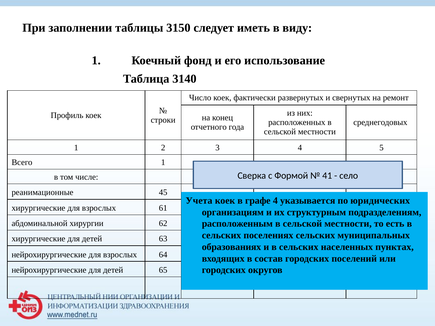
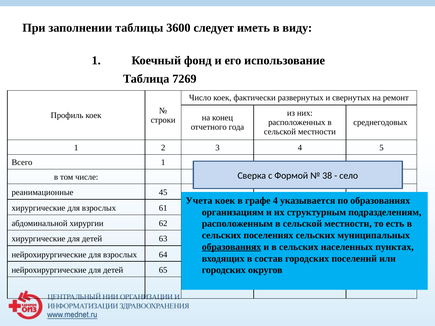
3150: 3150 -> 3600
3140: 3140 -> 7269
41: 41 -> 38
по юридических: юридических -> образованиях
образованиях at (231, 247) underline: none -> present
